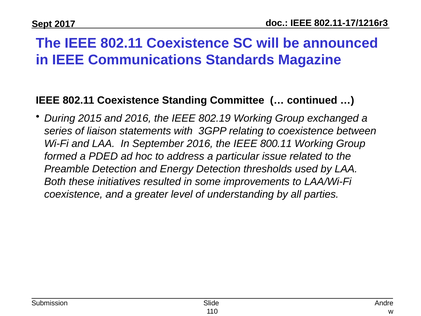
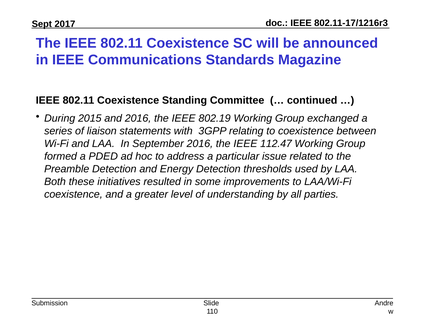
800.11: 800.11 -> 112.47
